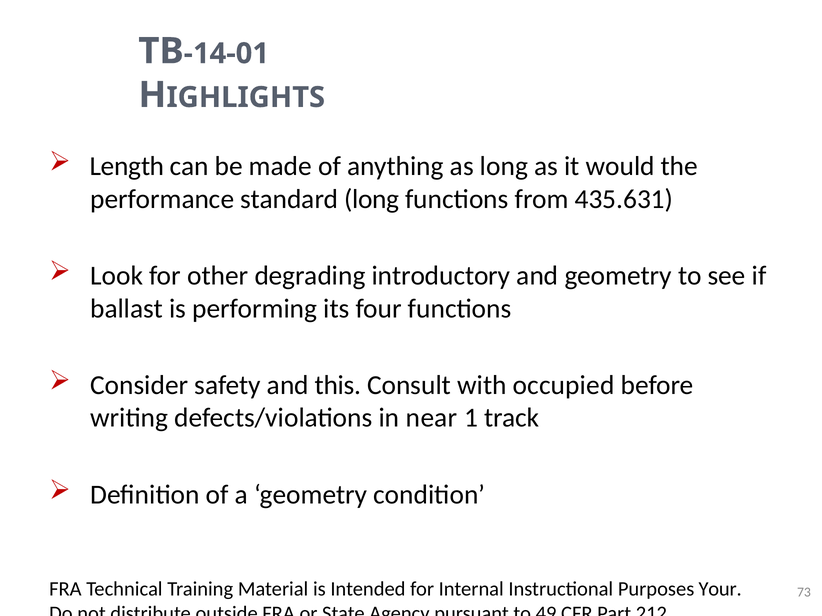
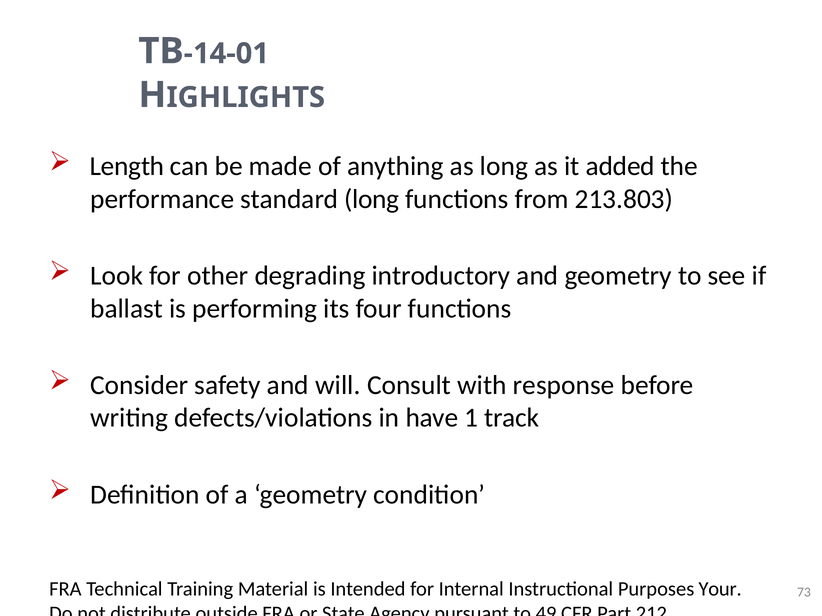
would: would -> added
435.631: 435.631 -> 213.803
this: this -> will
occupied: occupied -> response
near: near -> have
